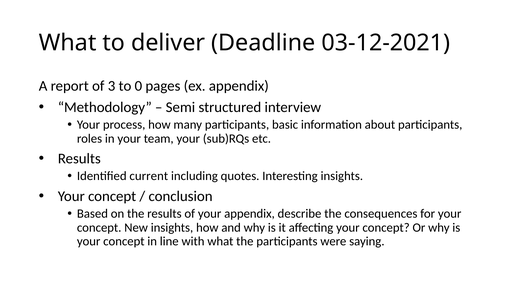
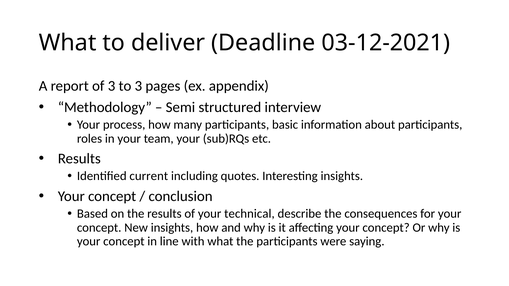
to 0: 0 -> 3
your appendix: appendix -> technical
